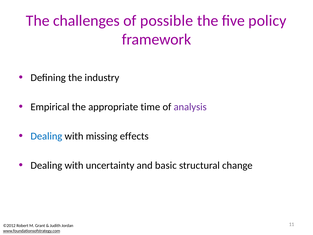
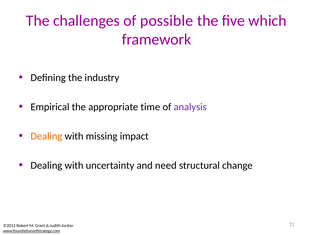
policy: policy -> which
Dealing at (46, 136) colour: blue -> orange
effects: effects -> impact
basic: basic -> need
